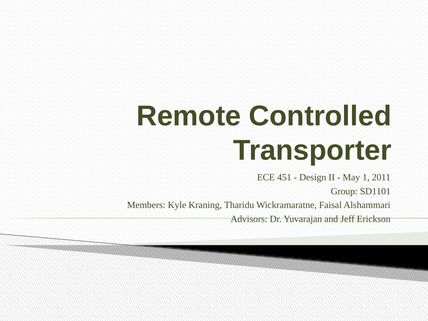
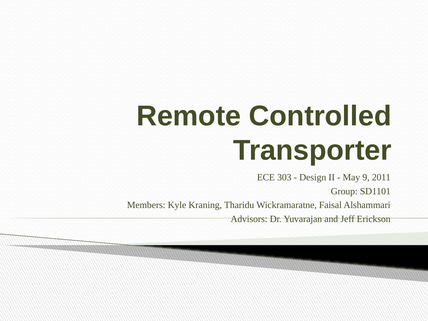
451: 451 -> 303
1: 1 -> 9
